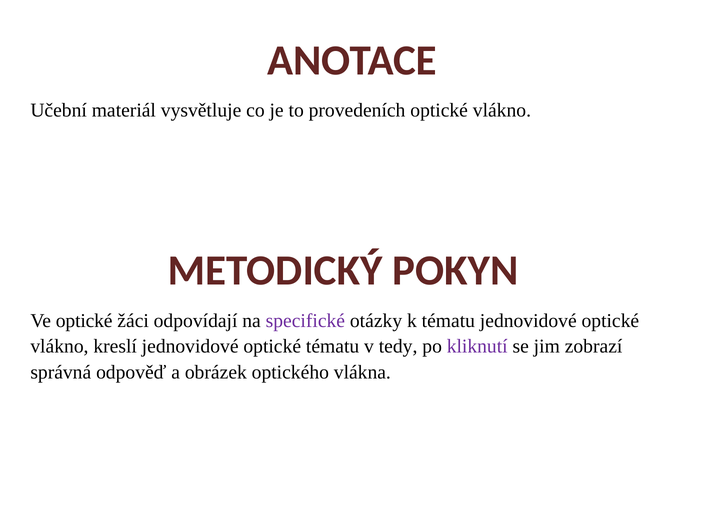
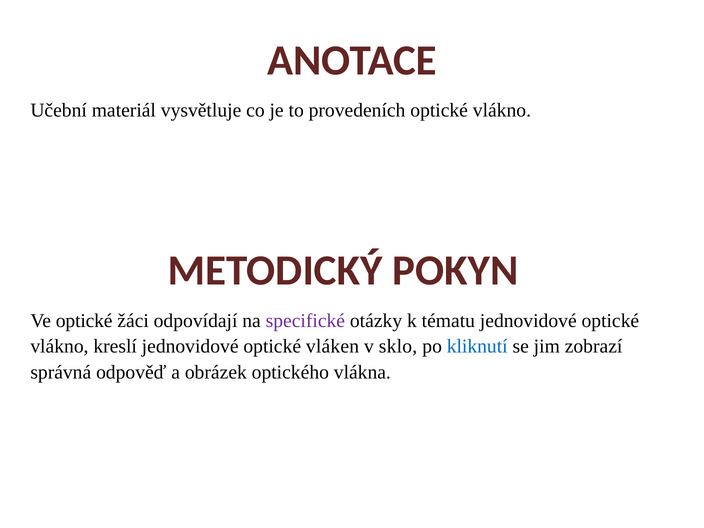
optické tématu: tématu -> vláken
tedy: tedy -> sklo
kliknutí colour: purple -> blue
